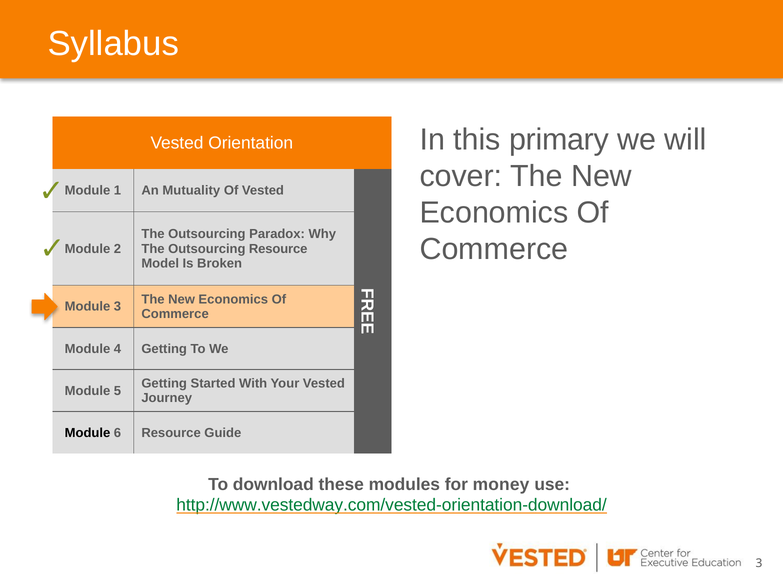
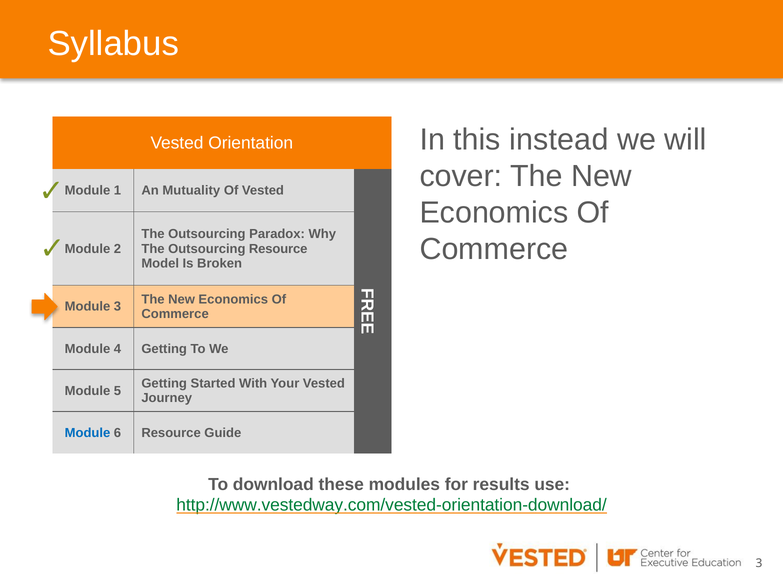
primary: primary -> instead
Module at (88, 432) colour: black -> blue
money: money -> results
